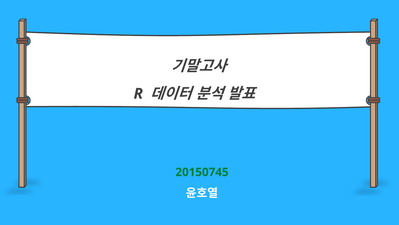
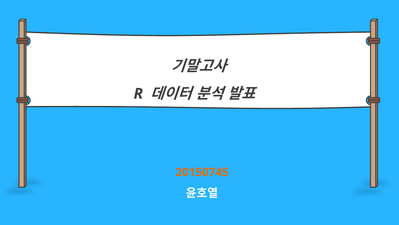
20150745 colour: green -> orange
